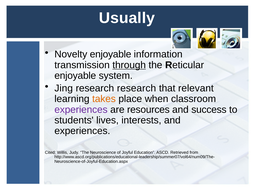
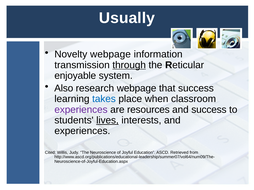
Novelty enjoyable: enjoyable -> webpage
Jing: Jing -> Also
research research: research -> webpage
that relevant: relevant -> success
takes colour: orange -> blue
lives underline: none -> present
